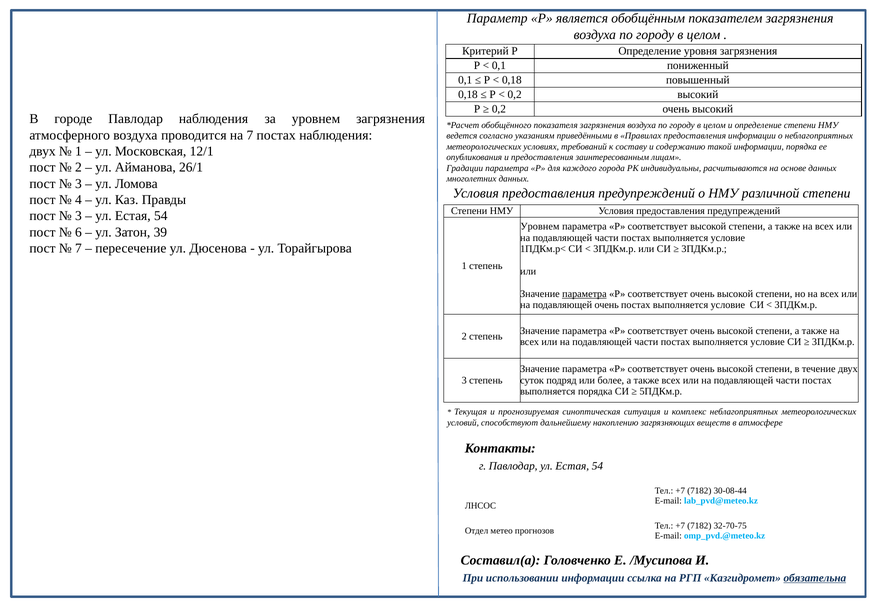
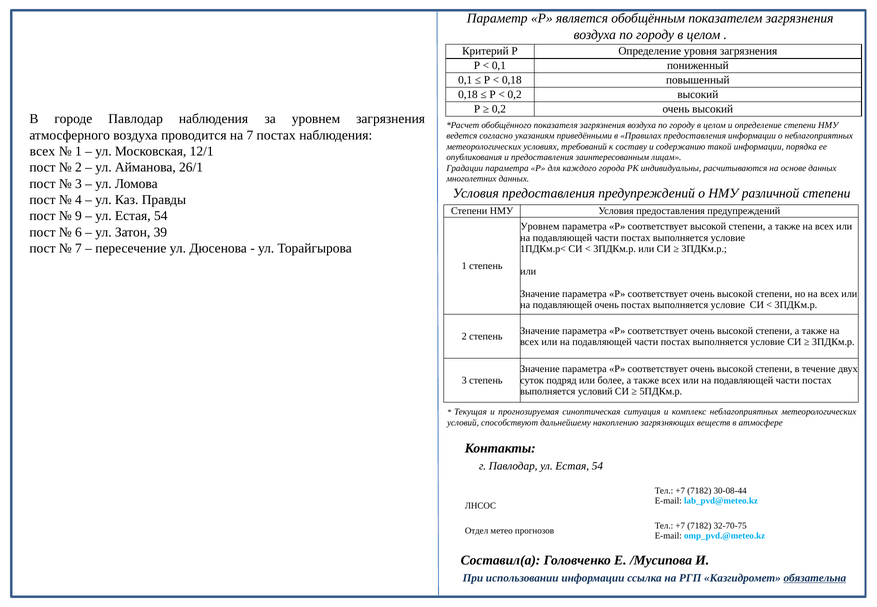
двух at (43, 151): двух -> всех
3 at (78, 216): 3 -> 9
параметра at (584, 294) underline: present -> none
выполняется порядка: порядка -> условий
